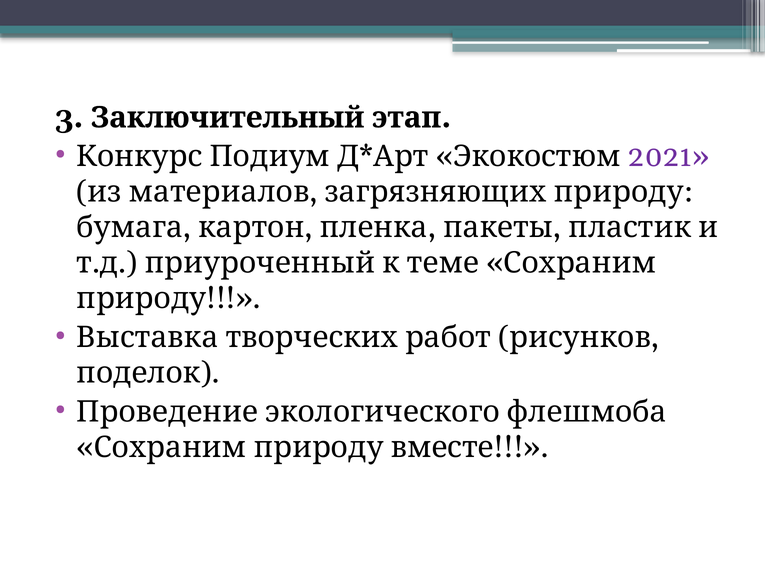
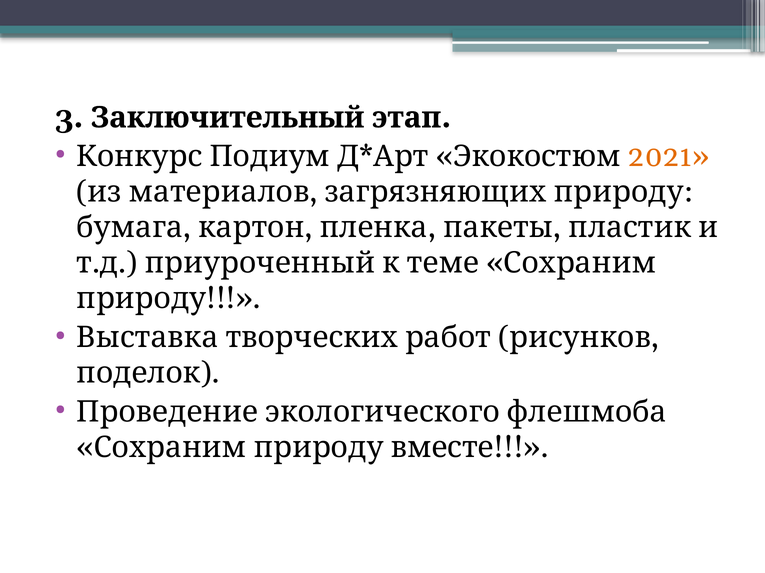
2021 colour: purple -> orange
